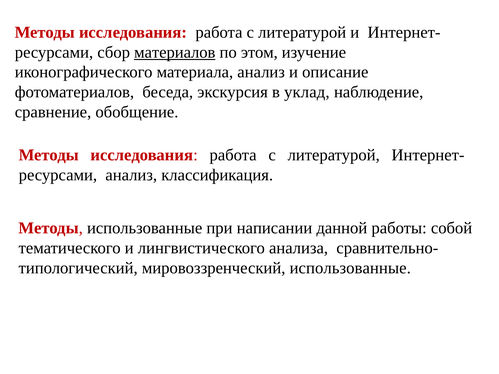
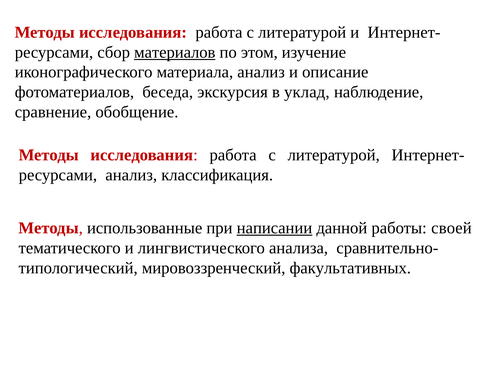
написании underline: none -> present
собой: собой -> своей
мировоззренческий использованные: использованные -> факультативных
